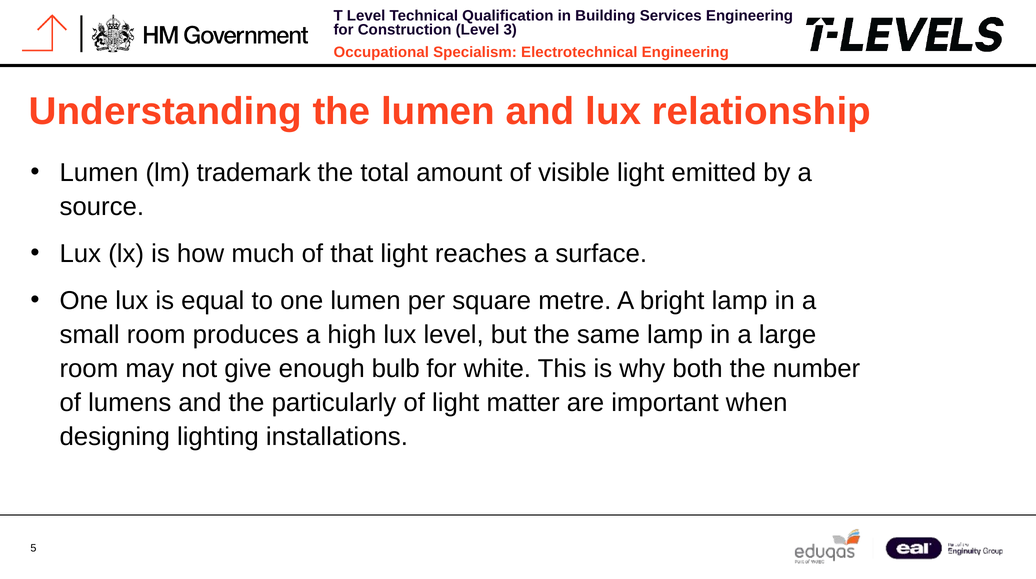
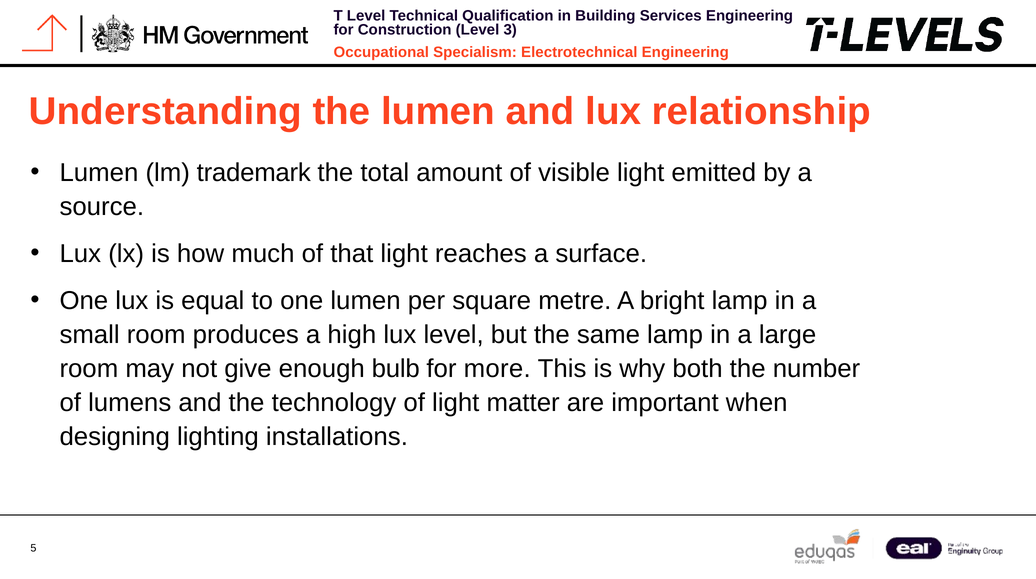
white: white -> more
particularly: particularly -> technology
